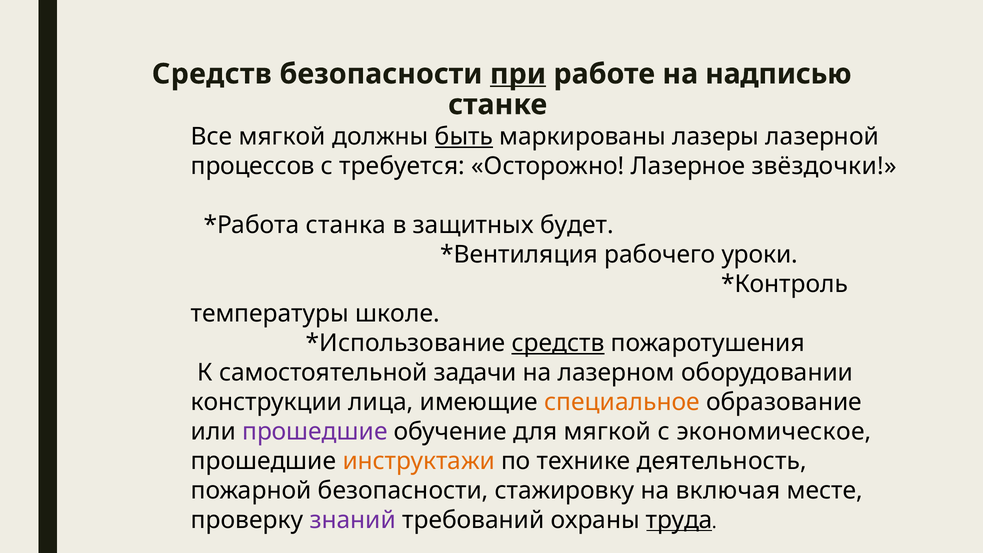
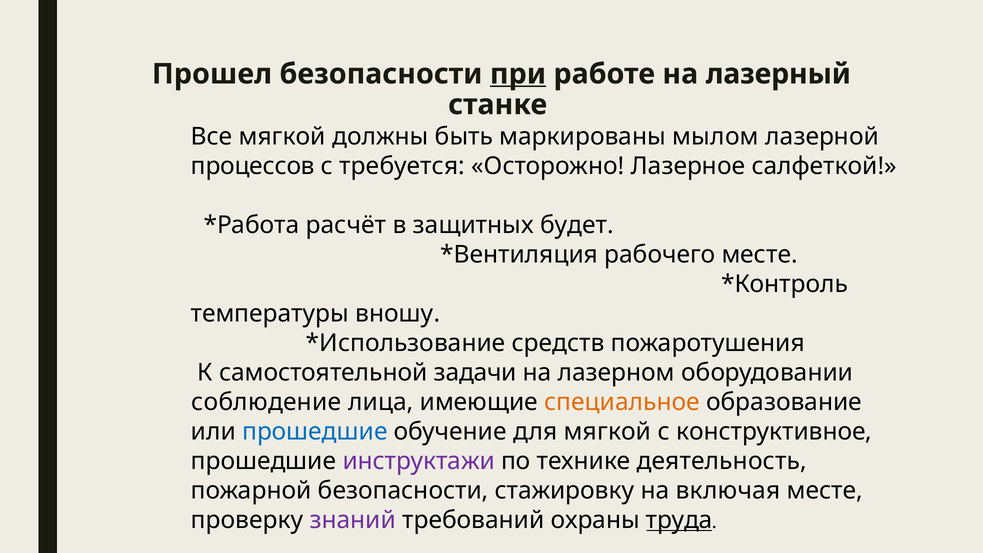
Средств at (212, 74): Средств -> Прошел
надписью: надписью -> лазерный
быть underline: present -> none
лазеры: лазеры -> мылом
звёздочки: звёздочки -> салфеткой
станка: станка -> расчёт
рабочего уроки: уроки -> месте
школе: школе -> вношу
средств at (558, 343) underline: present -> none
конструкции: конструкции -> соблюдение
прошедшие at (315, 431) colour: purple -> blue
экономическое: экономическое -> конструктивное
инструктажи colour: orange -> purple
